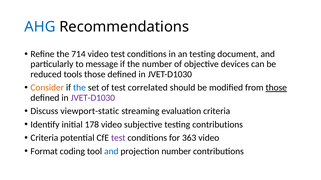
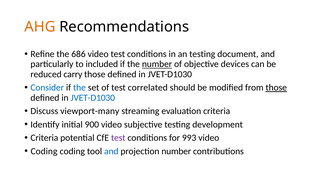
AHG colour: blue -> orange
714: 714 -> 686
message: message -> included
number at (157, 64) underline: none -> present
tools: tools -> carry
Consider colour: orange -> blue
JVET-D1030 at (93, 98) colour: purple -> blue
viewport-static: viewport-static -> viewport-many
178: 178 -> 900
testing contributions: contributions -> development
363: 363 -> 993
Format at (44, 152): Format -> Coding
